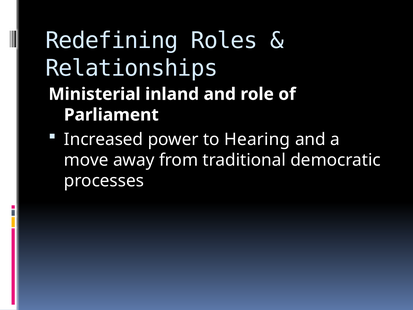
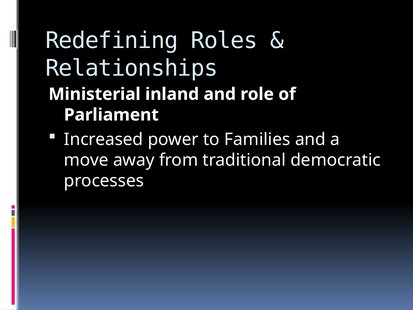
Hearing: Hearing -> Families
